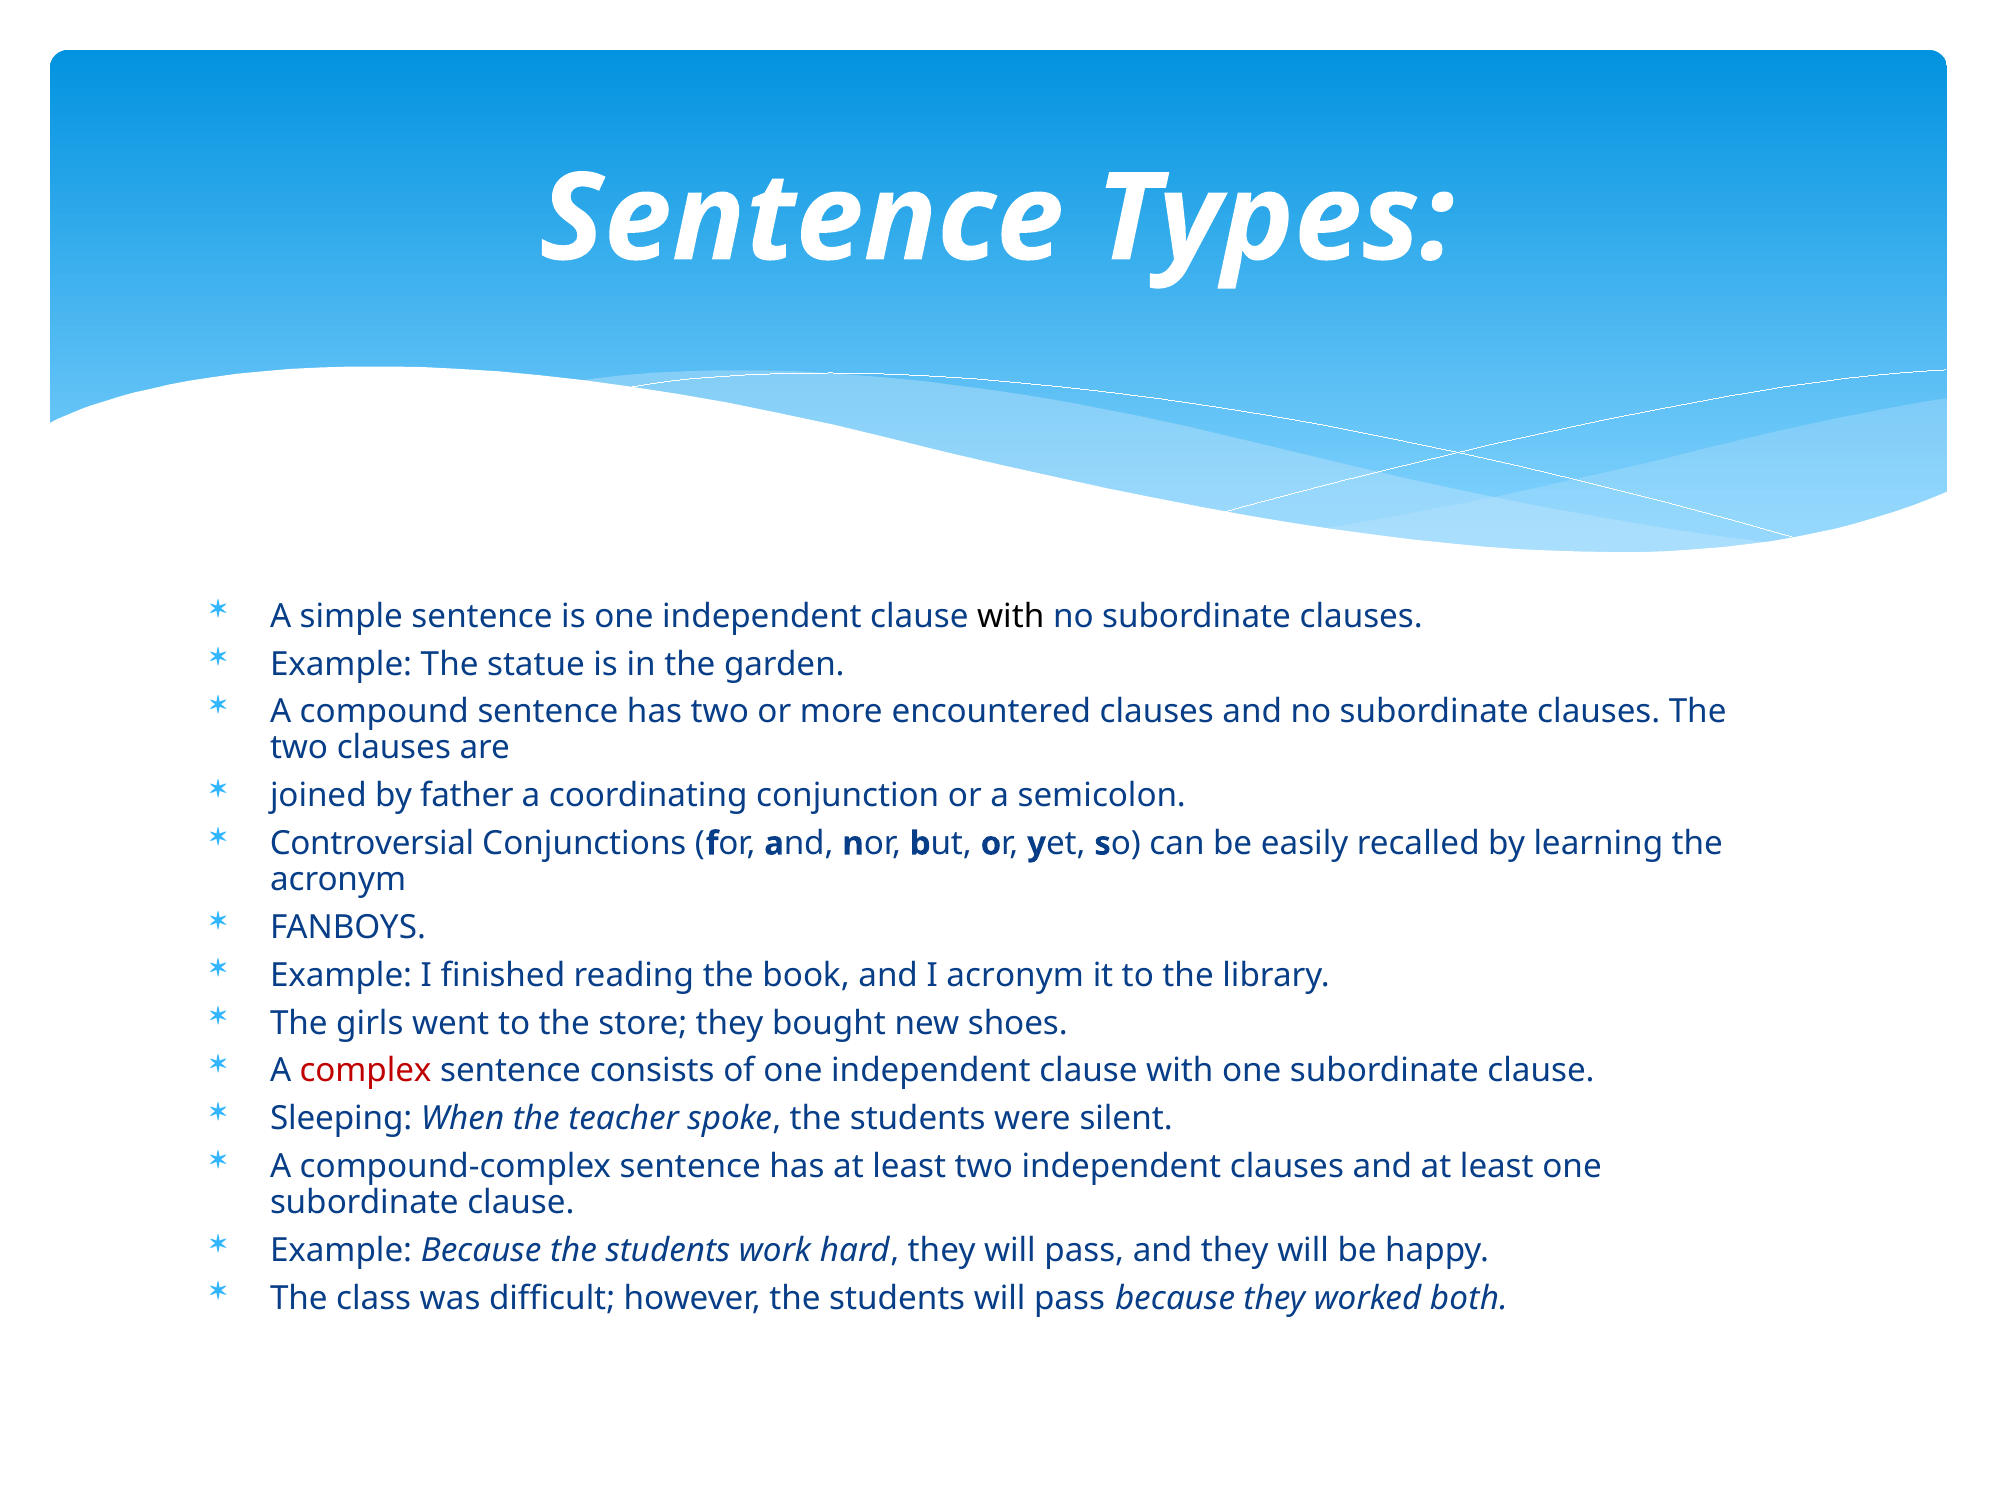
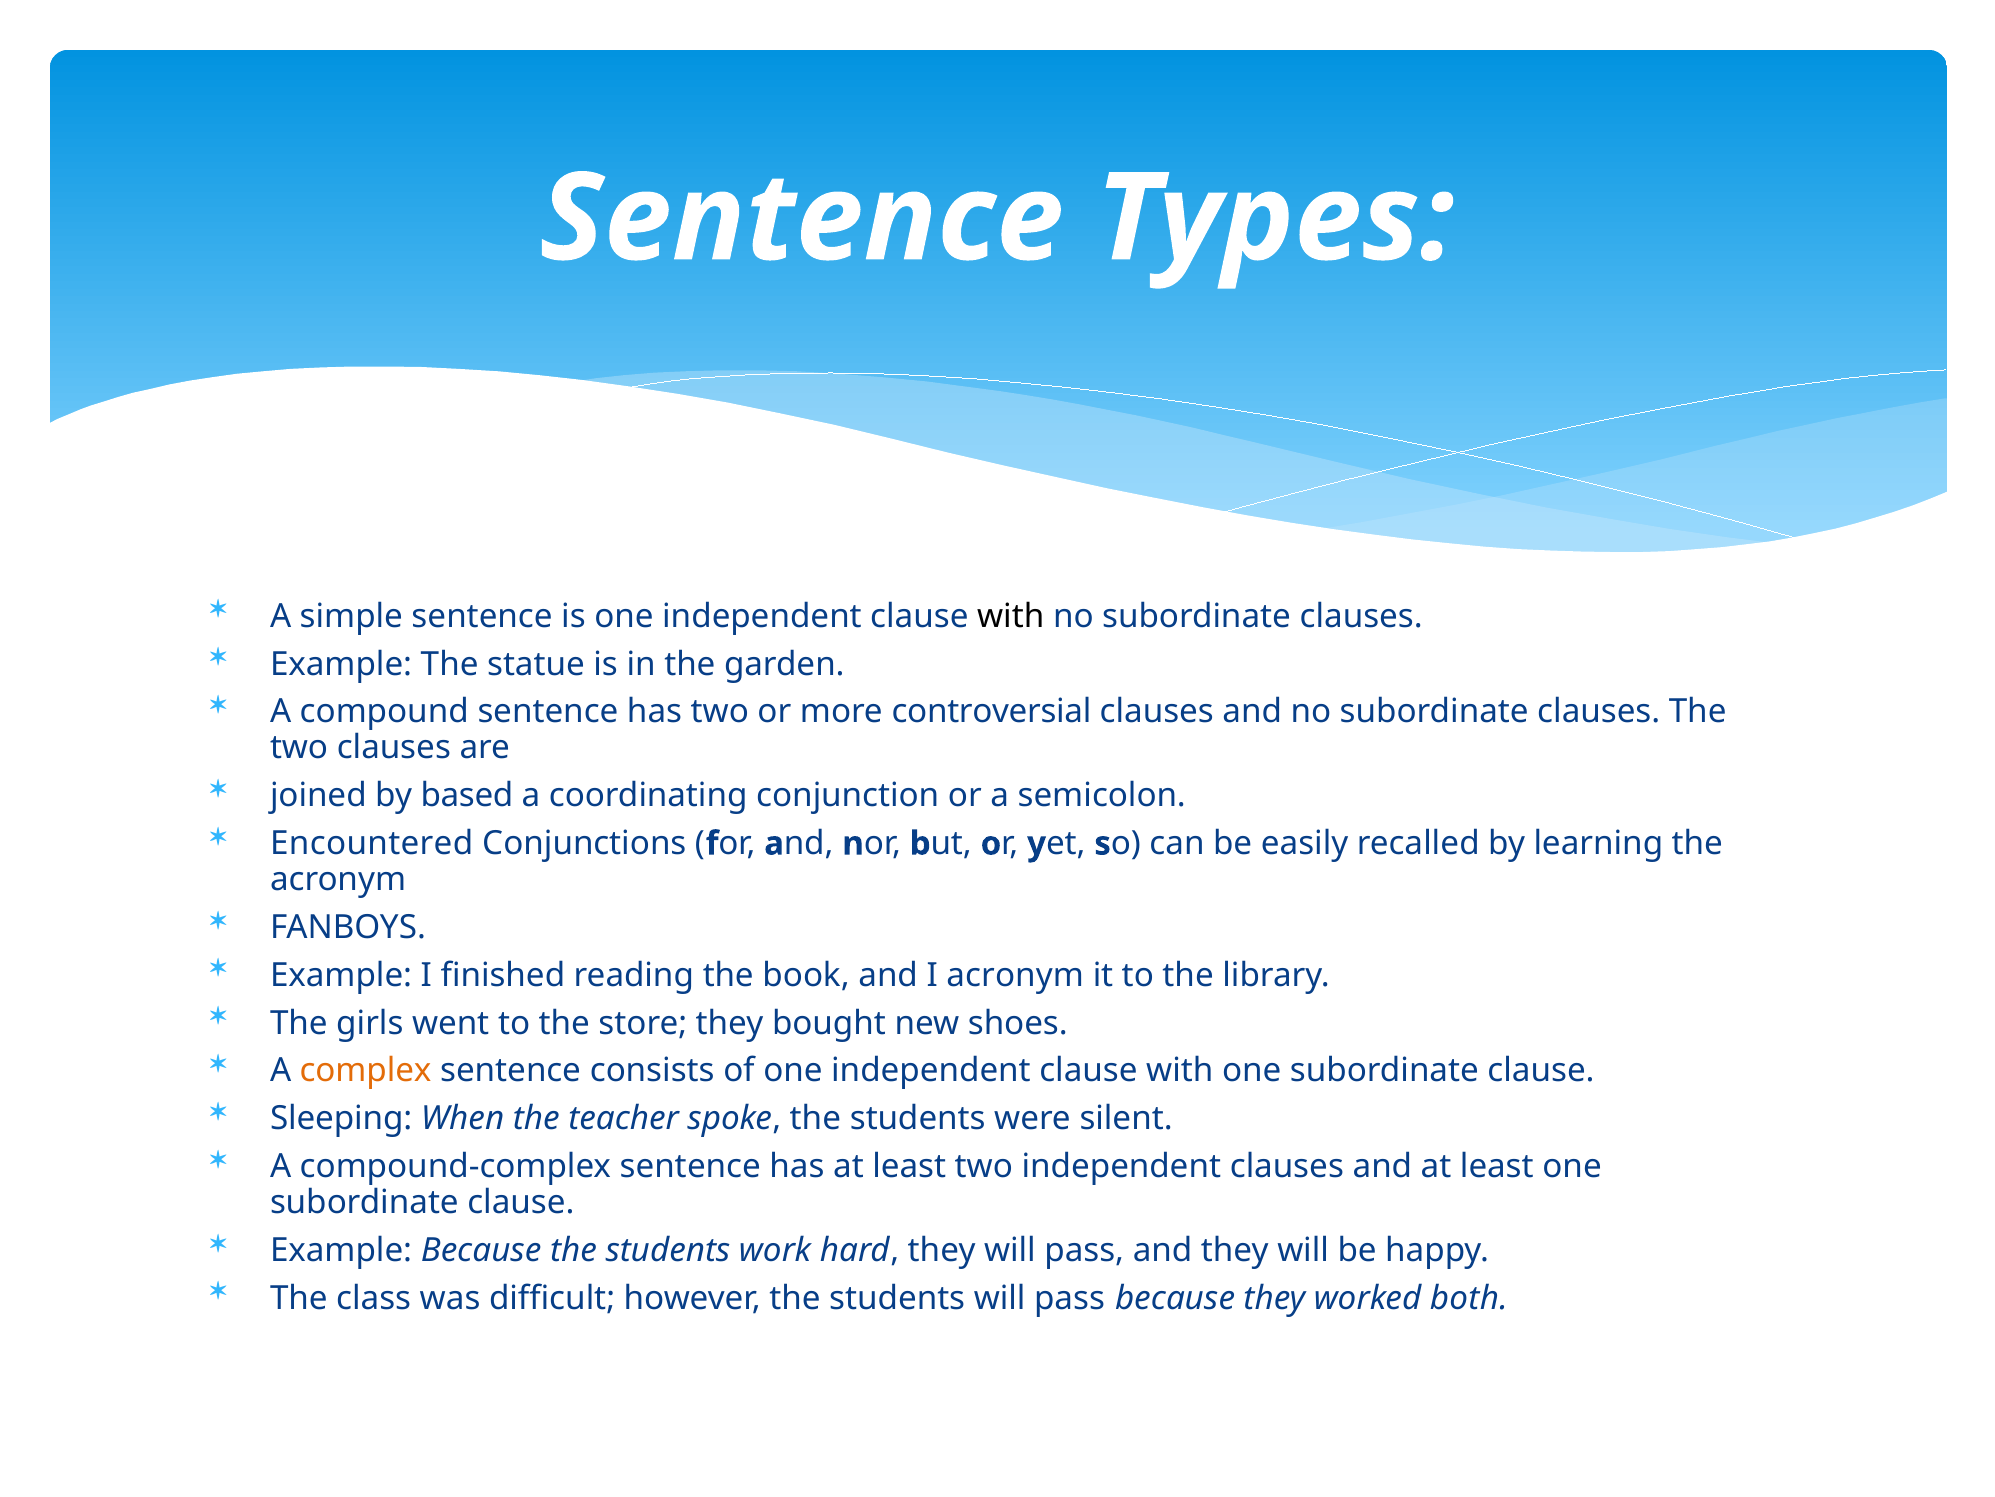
encountered: encountered -> controversial
father: father -> based
Controversial: Controversial -> Encountered
complex colour: red -> orange
